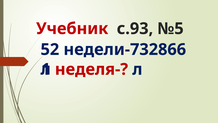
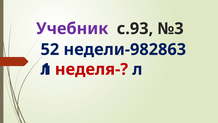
Учебник colour: red -> purple
№5: №5 -> №3
недели-732866: недели-732866 -> недели-982863
